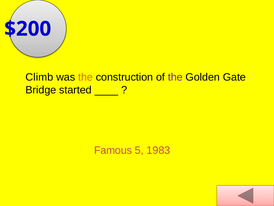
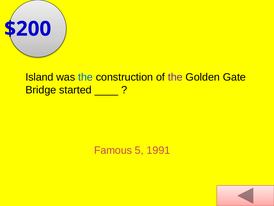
Climb: Climb -> Island
the at (85, 77) colour: orange -> blue
1983: 1983 -> 1991
